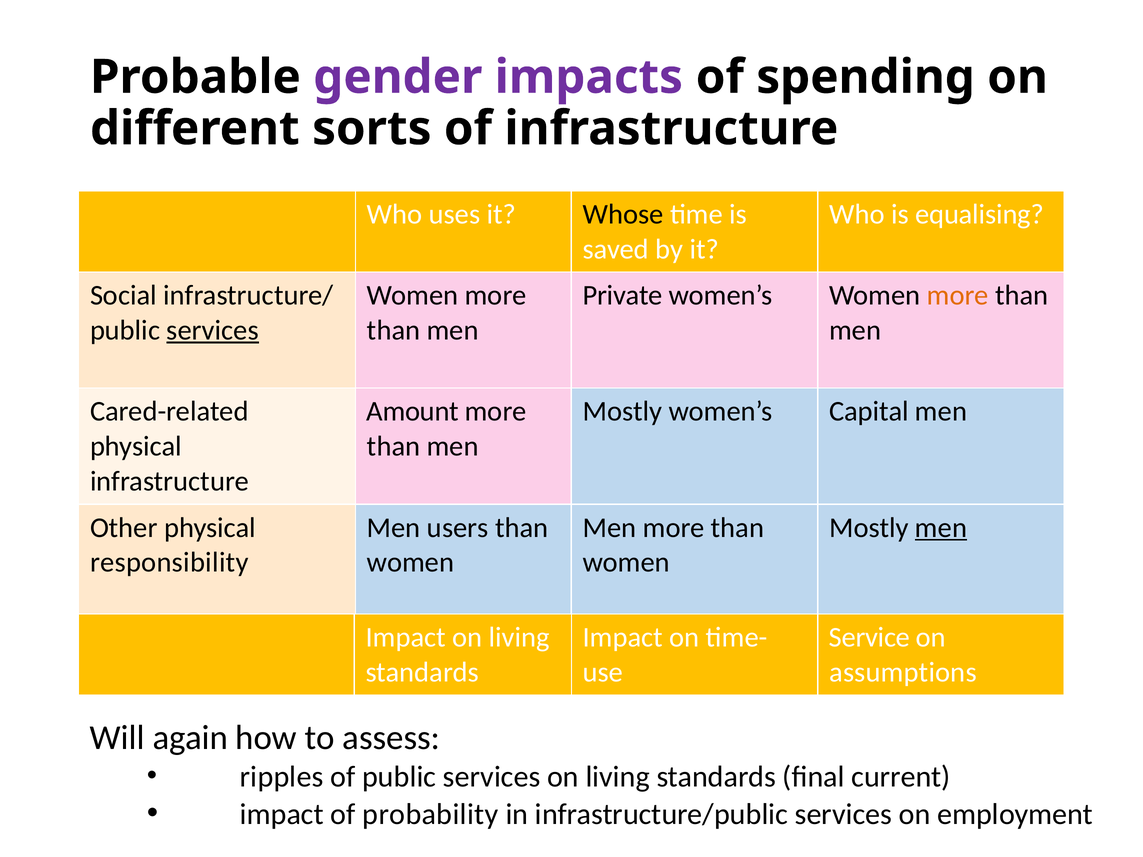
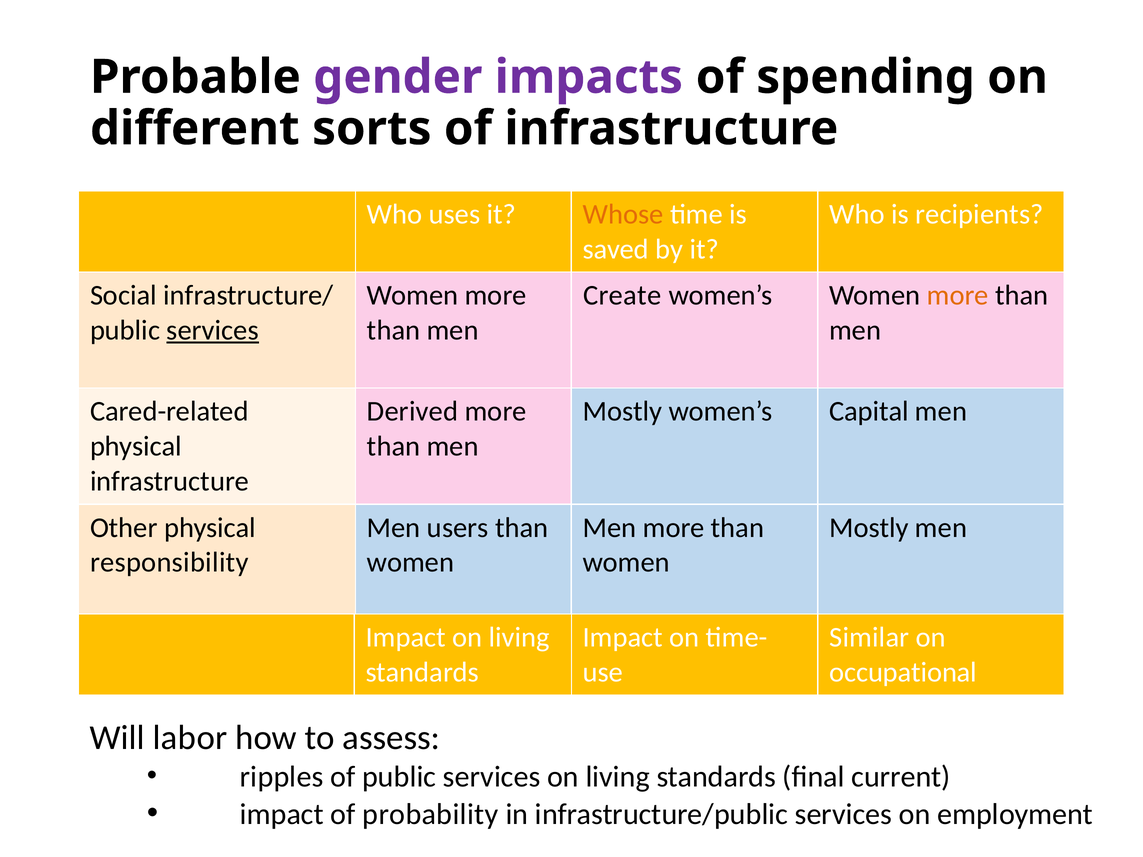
Whose colour: black -> orange
equalising: equalising -> recipients
Private: Private -> Create
Amount: Amount -> Derived
men at (941, 528) underline: present -> none
Service: Service -> Similar
assumptions: assumptions -> occupational
again: again -> labor
